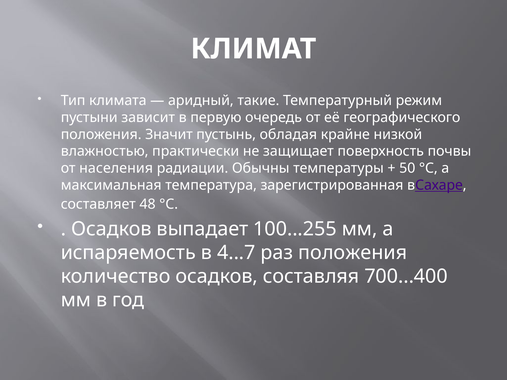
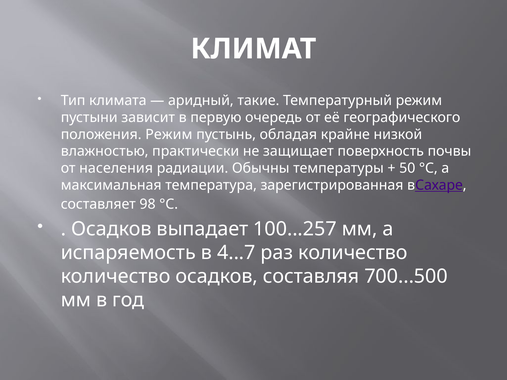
положения Значит: Значит -> Режим
48: 48 -> 98
100...255: 100...255 -> 100...257
раз положения: положения -> количество
700...400: 700...400 -> 700...500
